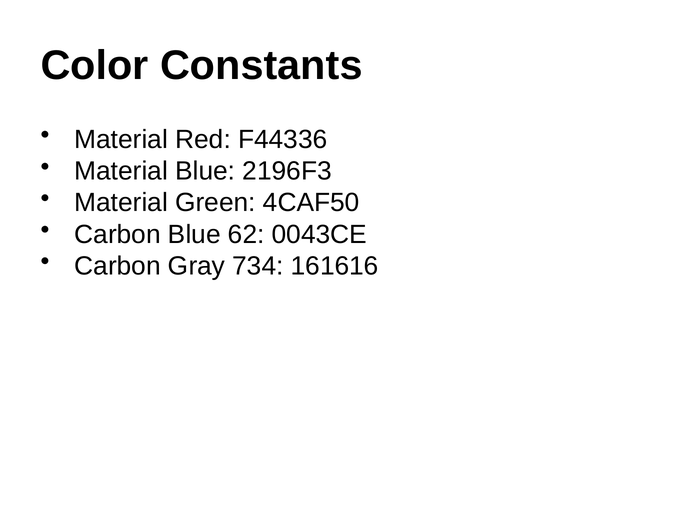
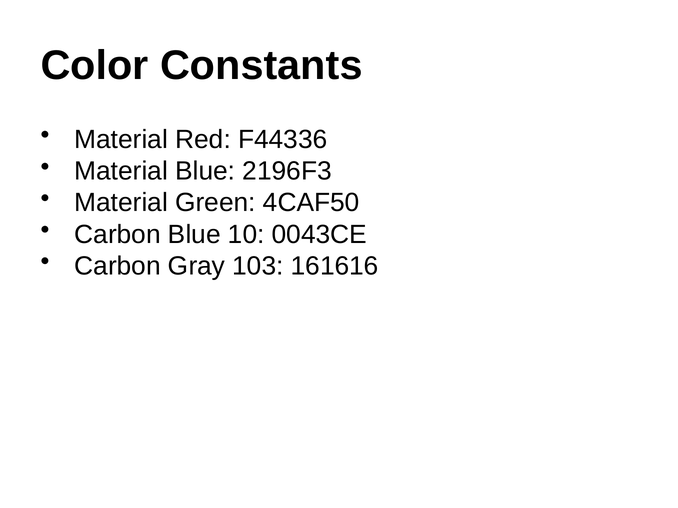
62: 62 -> 10
734: 734 -> 103
